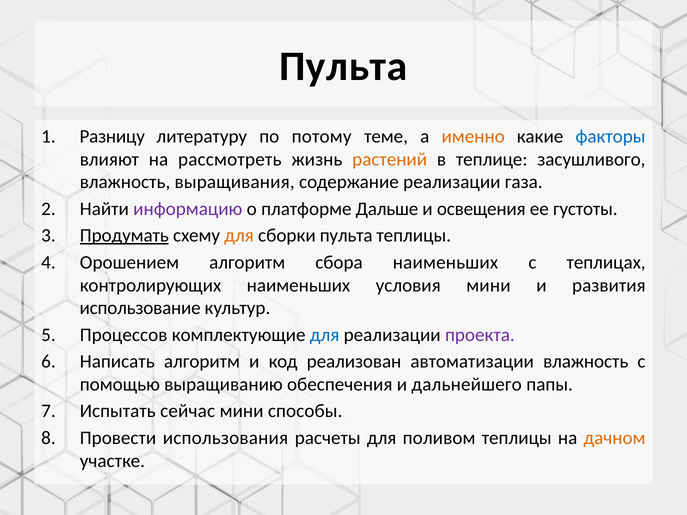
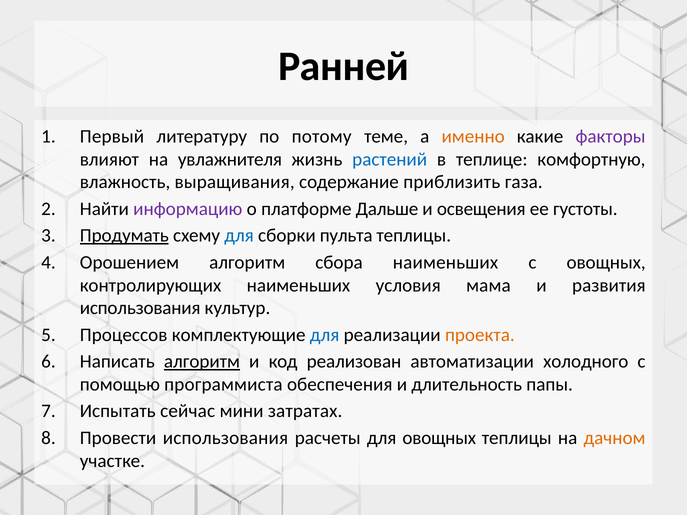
Пульта at (343, 67): Пульта -> Ранней
Разницу: Разницу -> Первый
факторы colour: blue -> purple
рассмотреть: рассмотреть -> увлажнителя
растений colour: orange -> blue
засушливого: засушливого -> комфортную
содержание реализации: реализации -> приблизить
для at (239, 236) colour: orange -> blue
с теплицах: теплицах -> овощных
условия мини: мини -> мама
использование at (140, 308): использование -> использования
проекта colour: purple -> orange
алгоритм at (202, 362) underline: none -> present
автоматизации влажность: влажность -> холодного
выращиванию: выращиванию -> программиста
дальнейшего: дальнейшего -> длительность
способы: способы -> затратах
для поливом: поливом -> овощных
